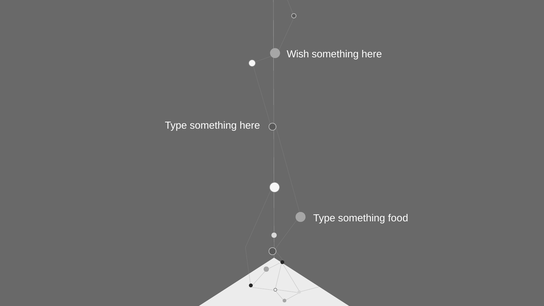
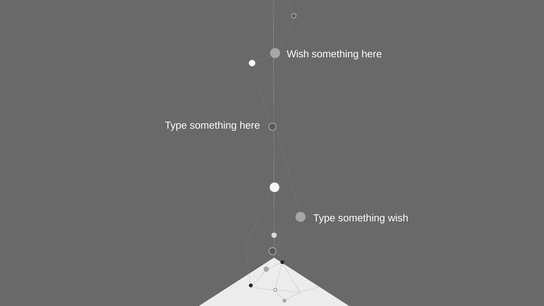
something food: food -> wish
